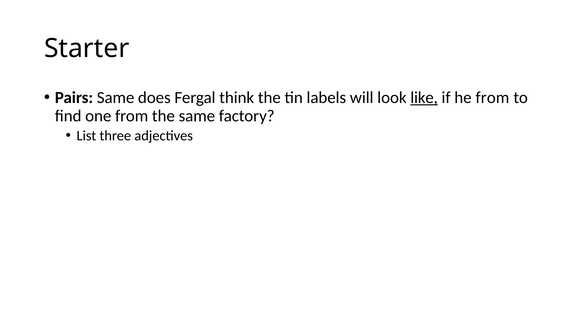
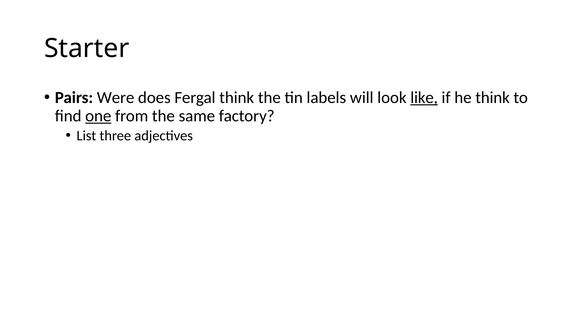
Pairs Same: Same -> Were
he from: from -> think
one underline: none -> present
